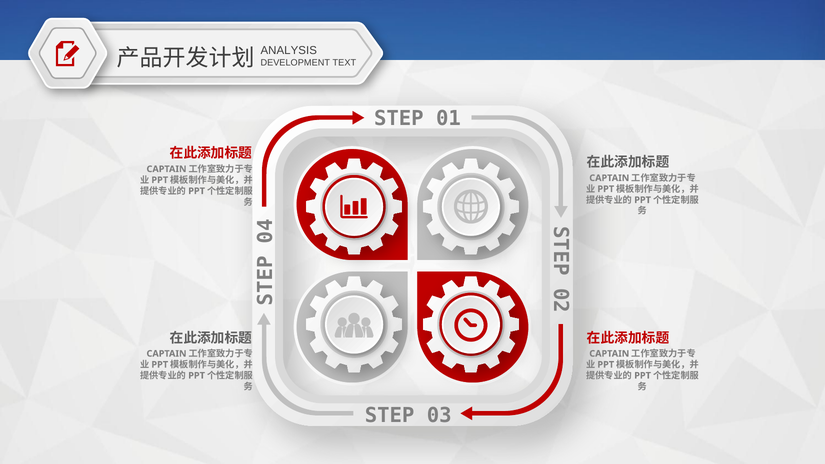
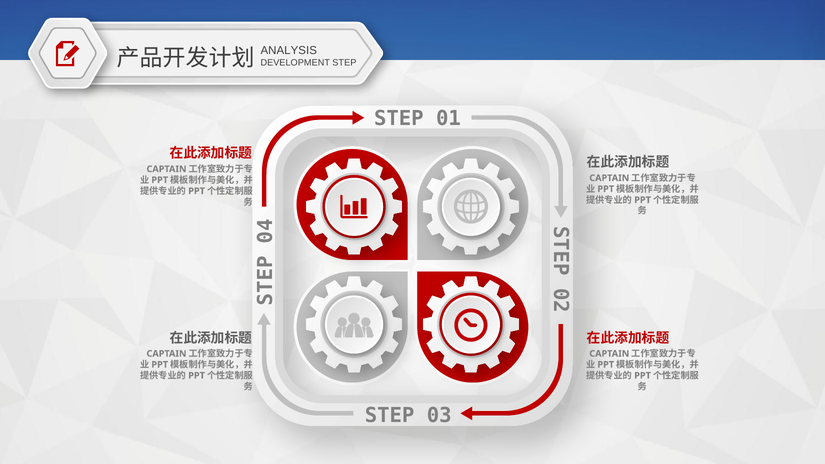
DEVELOPMENT TEXT: TEXT -> STEP
